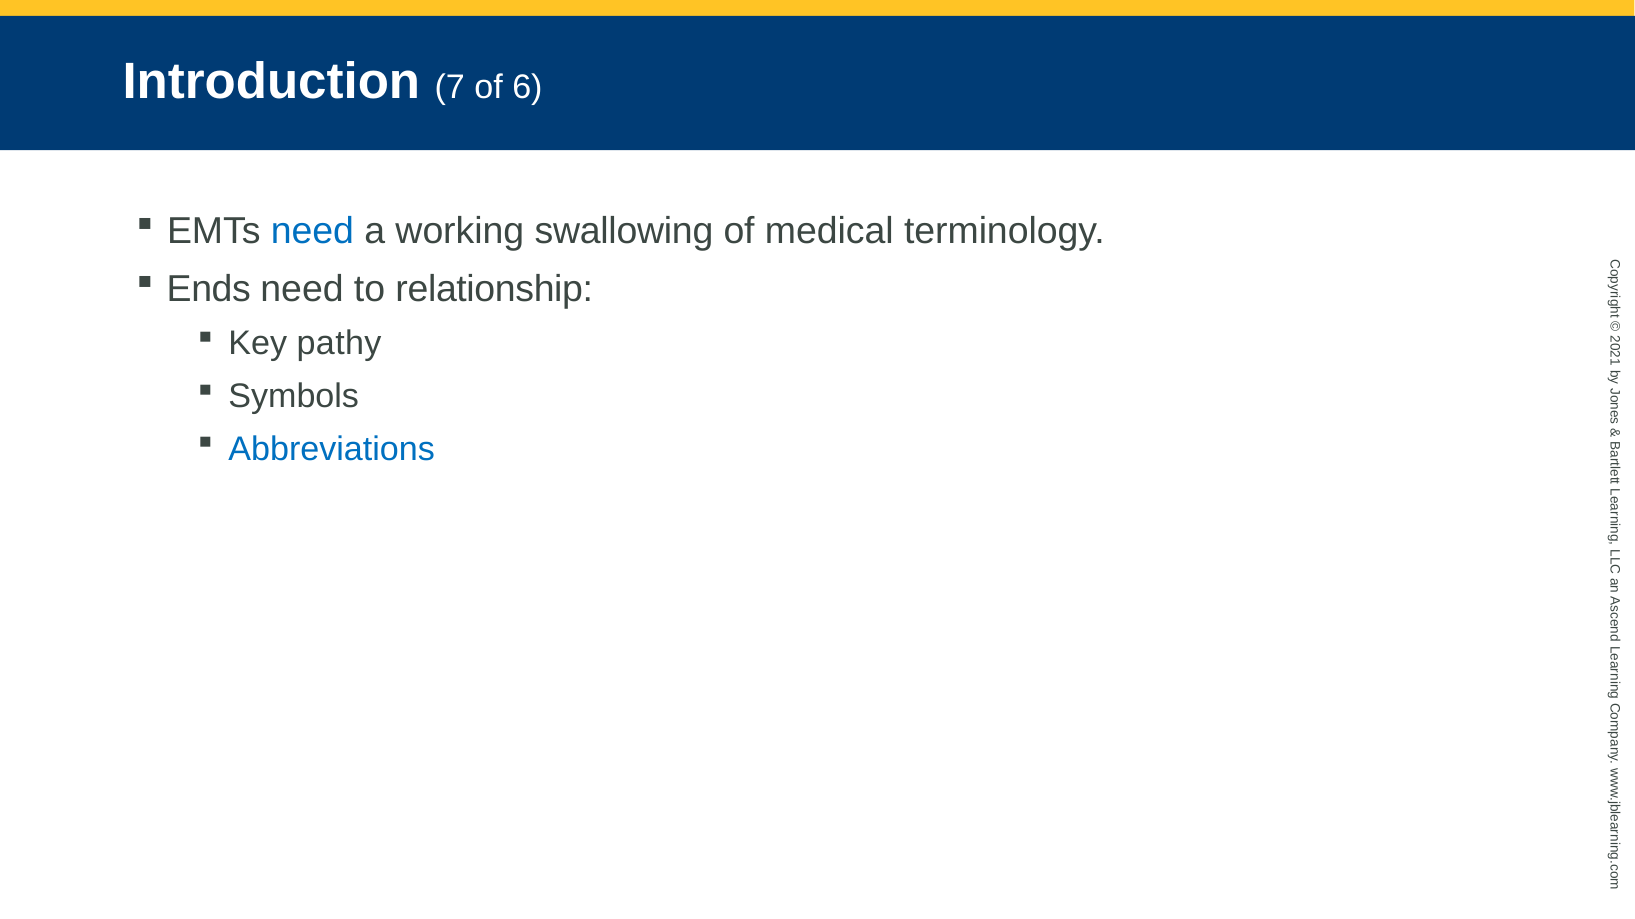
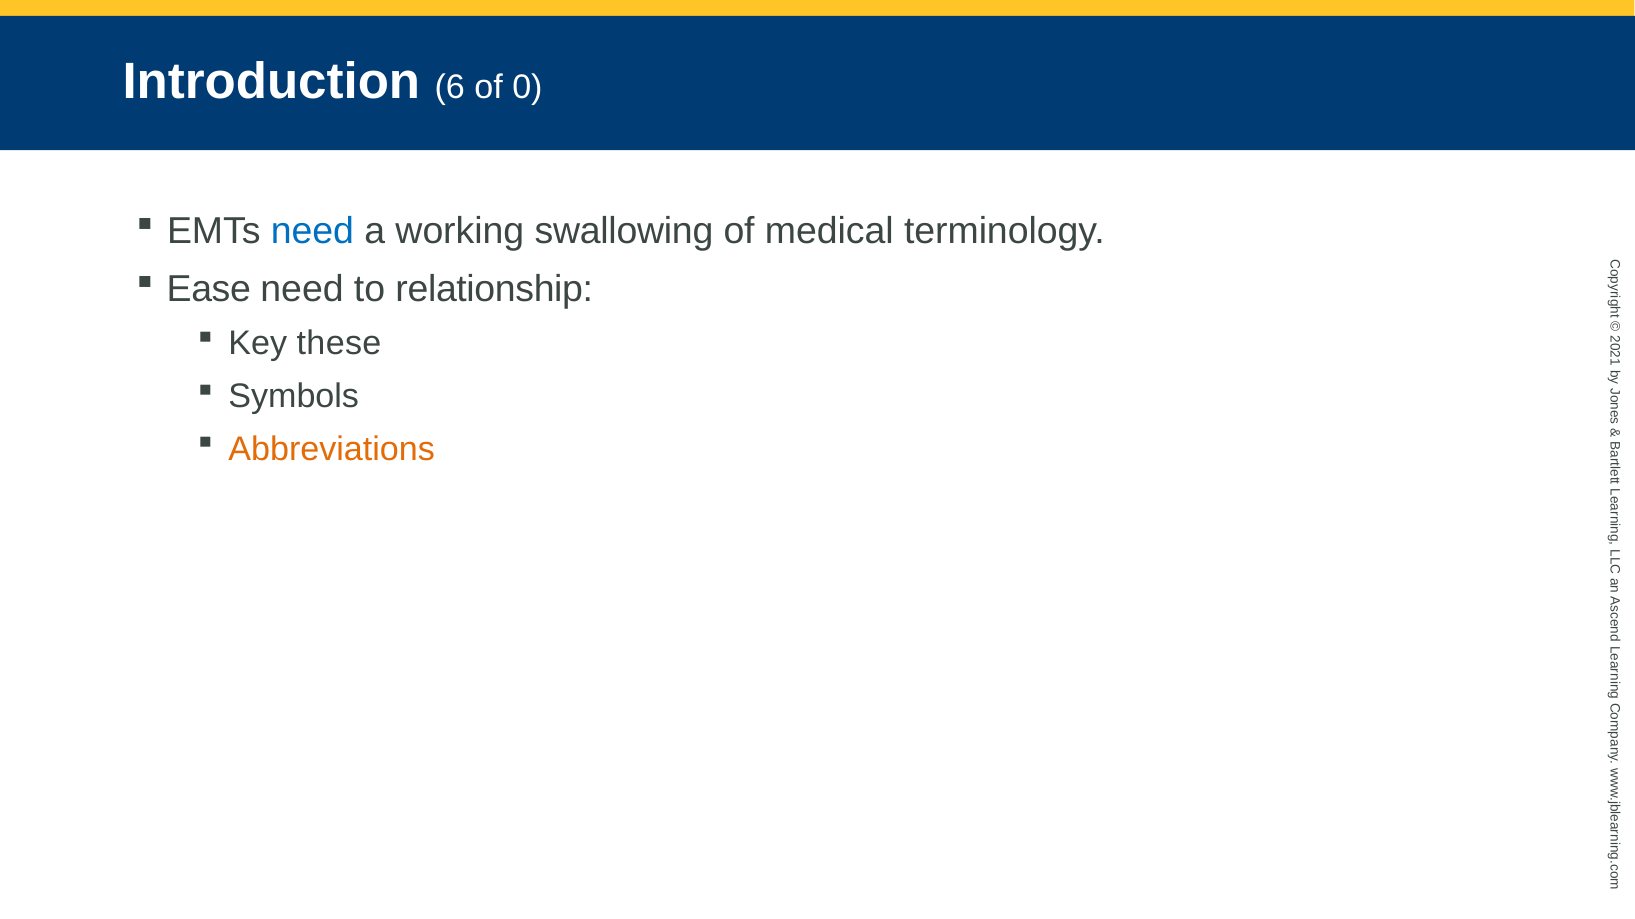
7: 7 -> 6
of 6: 6 -> 0
Ends: Ends -> Ease
pathy: pathy -> these
Abbreviations colour: blue -> orange
